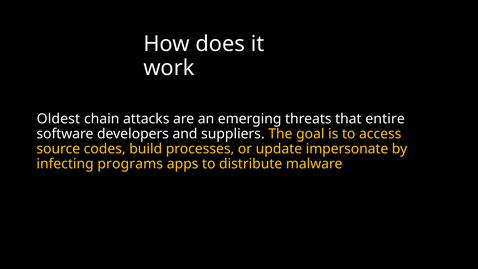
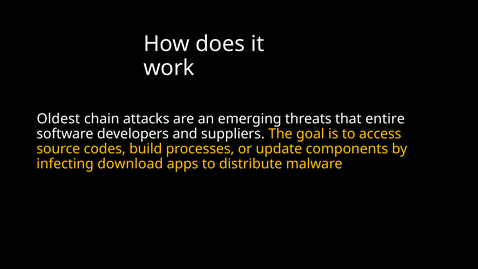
impersonate: impersonate -> components
programs: programs -> download
